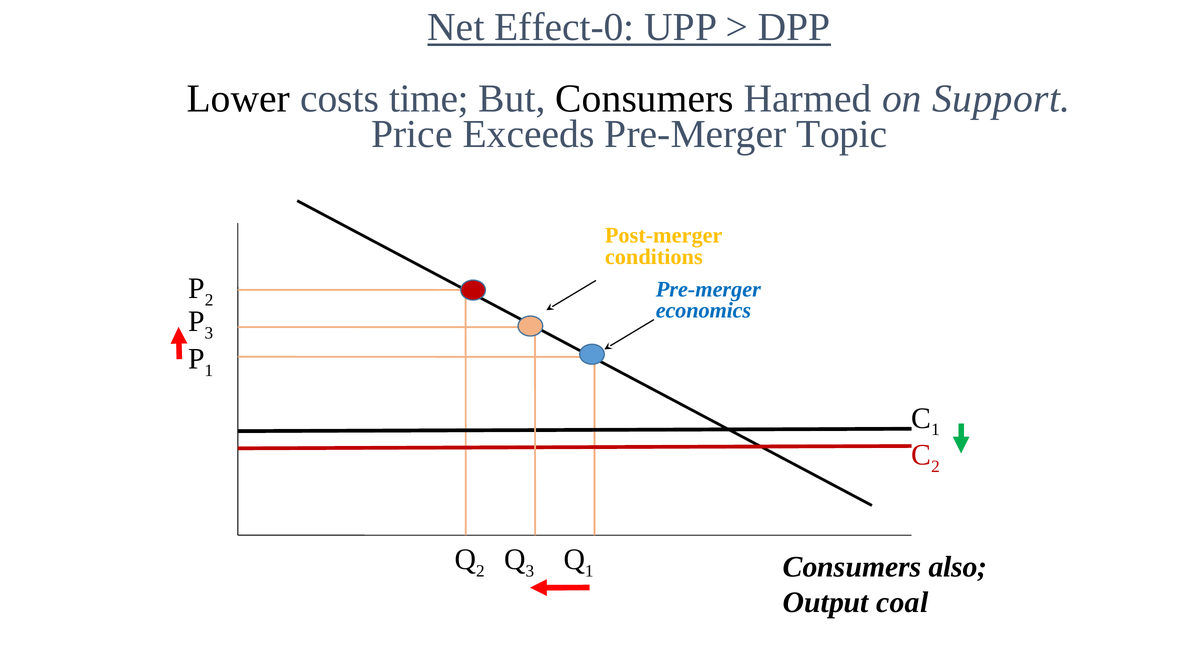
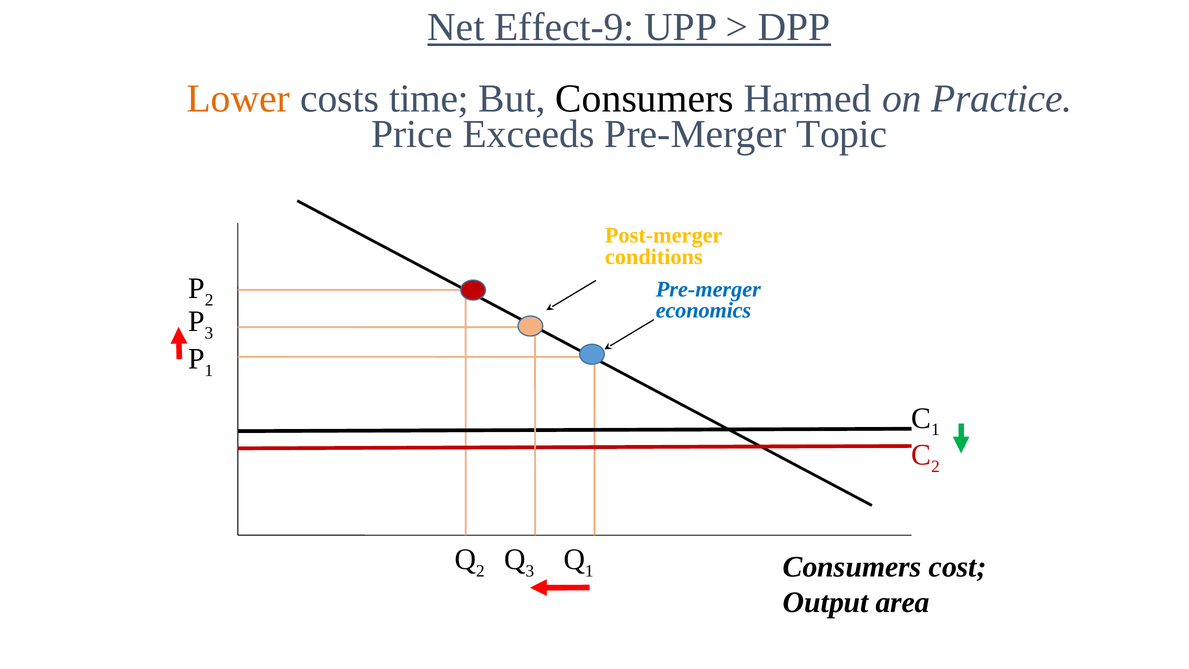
Effect-0: Effect-0 -> Effect-9
Lower colour: black -> orange
Support: Support -> Practice
also: also -> cost
coal: coal -> area
